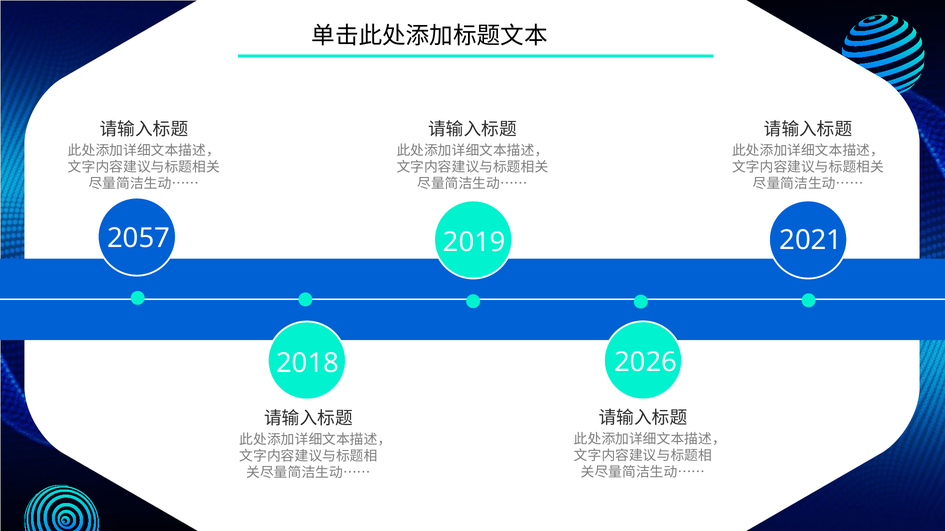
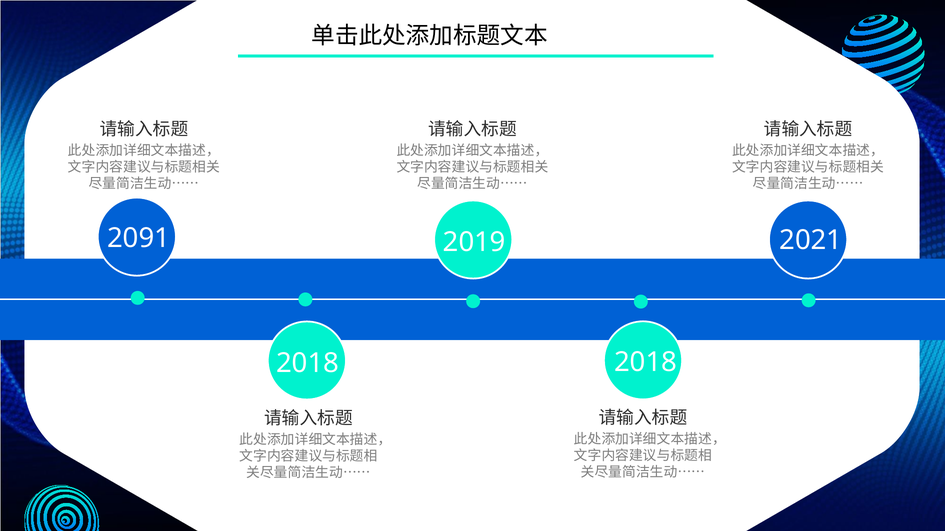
2057: 2057 -> 2091
2026 at (646, 363): 2026 -> 2018
